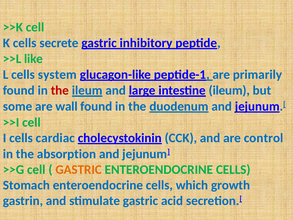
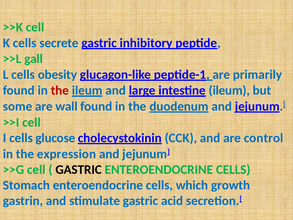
like: like -> gall
system: system -> obesity
cardiac: cardiac -> glucose
absorption: absorption -> expression
GASTRIC at (79, 169) colour: orange -> black
